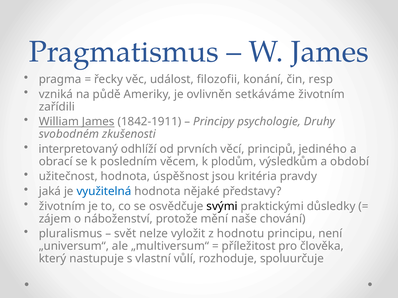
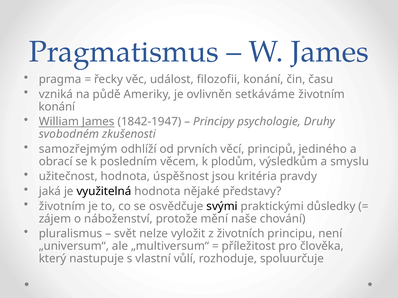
resp: resp -> času
zařídili at (57, 107): zařídili -> konání
1842-1911: 1842-1911 -> 1842-1947
interpretovaný: interpretovaný -> samozřejmým
období: období -> smyslu
využitelná colour: blue -> black
hodnotu: hodnotu -> životních
